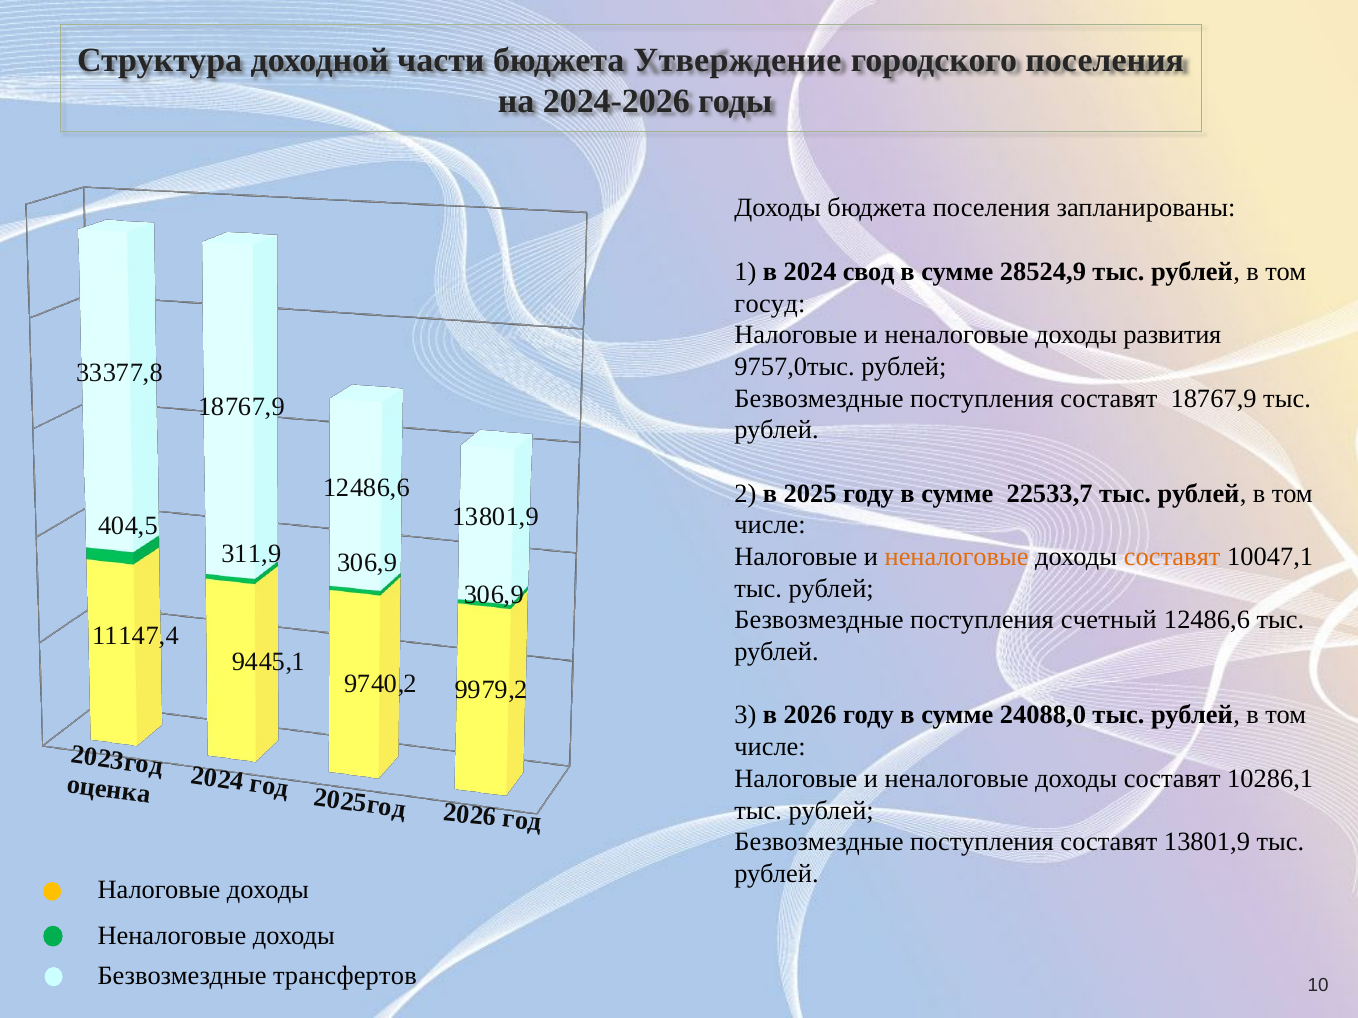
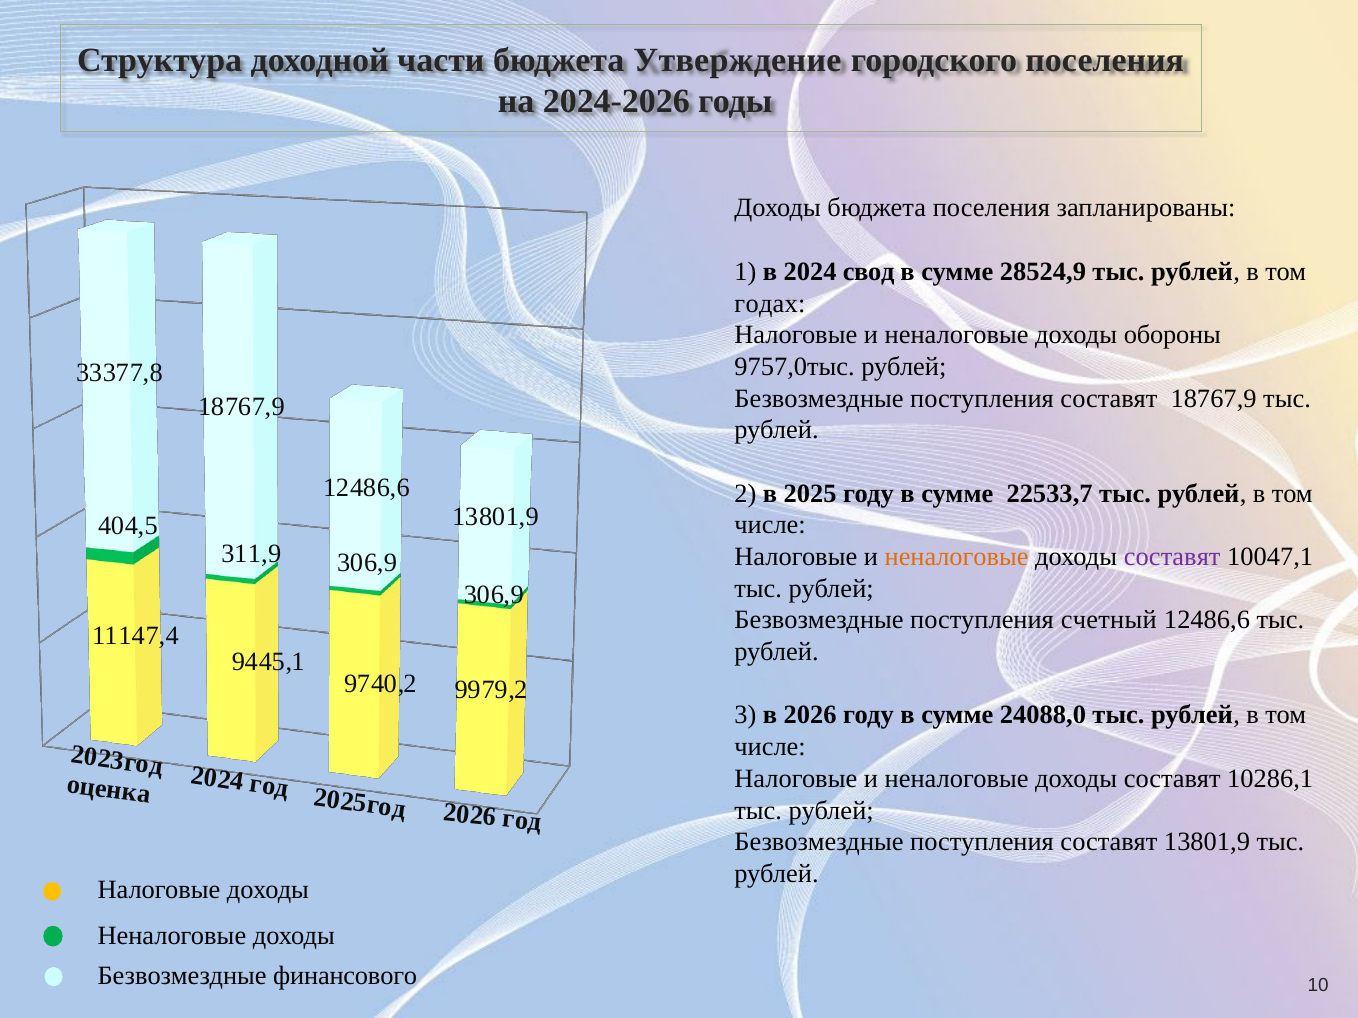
госуд: госуд -> годах
развития: развития -> обороны
составят at (1172, 557) colour: orange -> purple
трансфертов: трансфертов -> финансового
